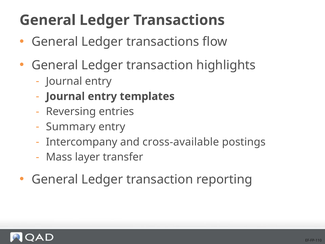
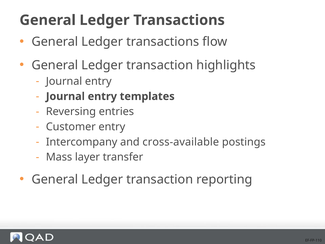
Summary: Summary -> Customer
